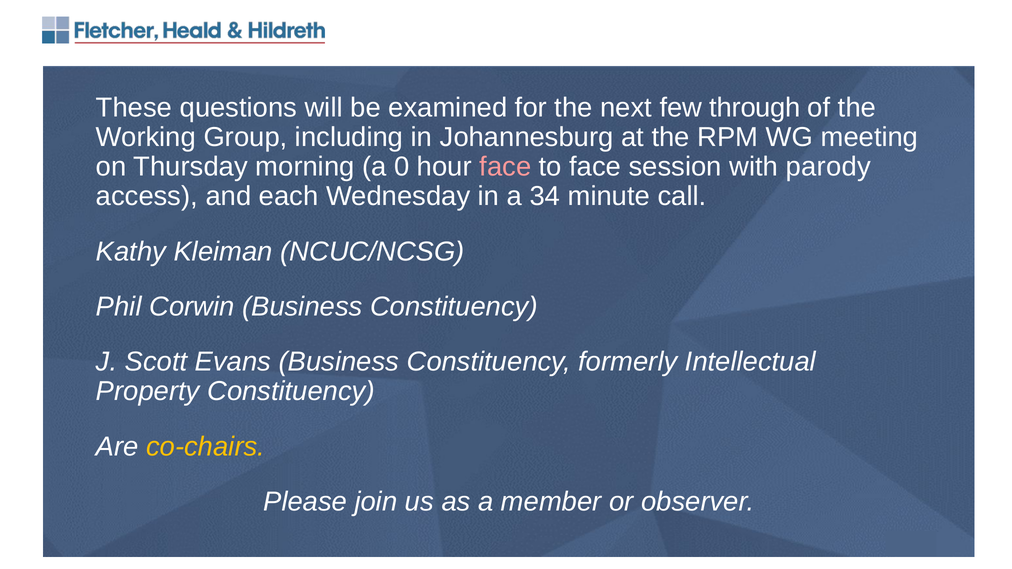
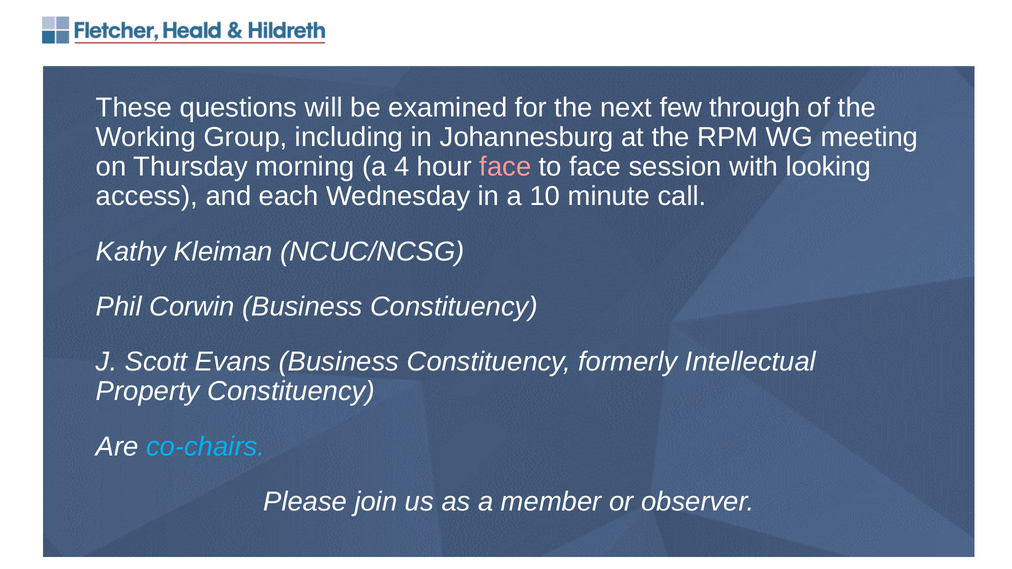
0: 0 -> 4
parody: parody -> looking
a 34: 34 -> 10
co-chairs colour: yellow -> light blue
